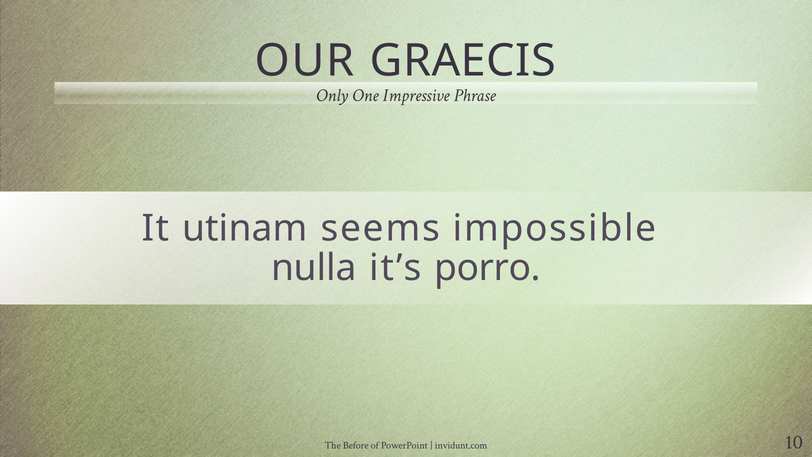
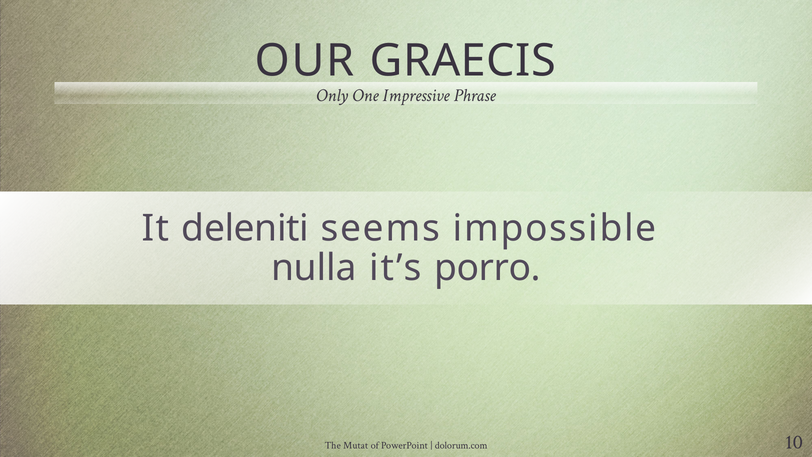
utinam: utinam -> deleniti
Before: Before -> Mutat
invidunt.com: invidunt.com -> dolorum.com
